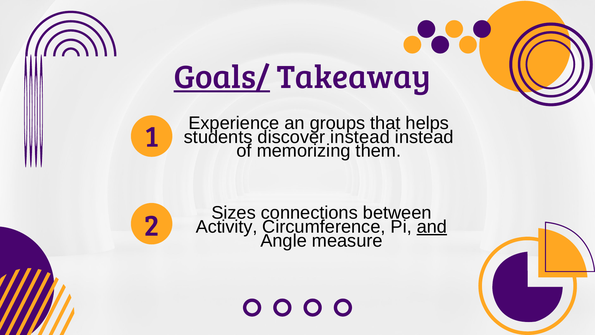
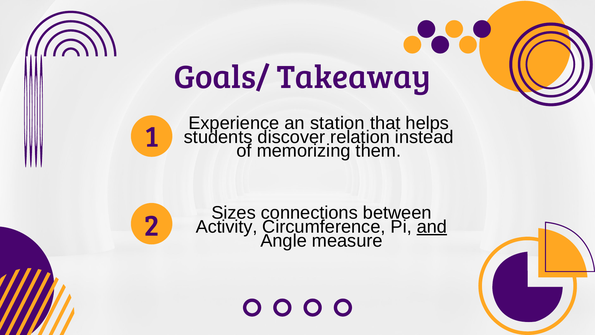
Goals/ underline: present -> none
groups: groups -> station
discover instead: instead -> relation
